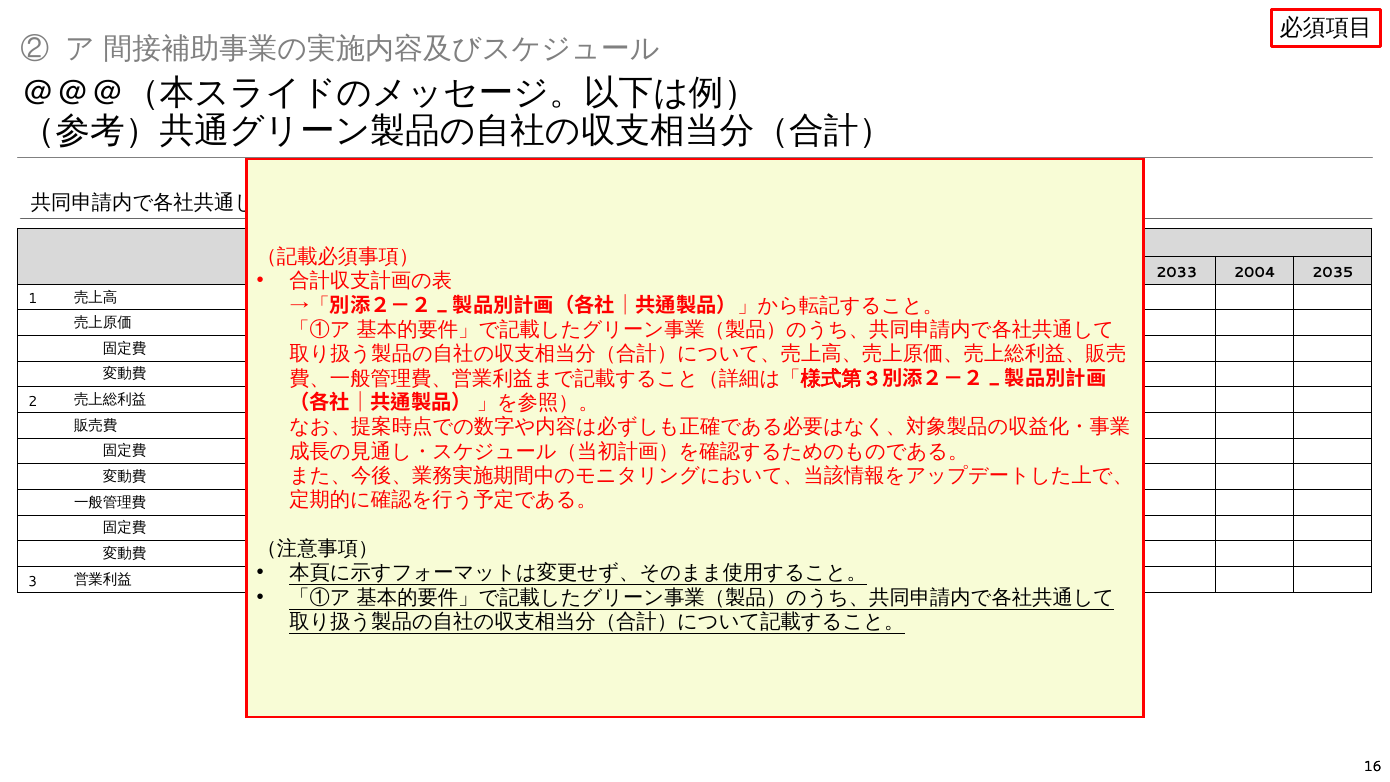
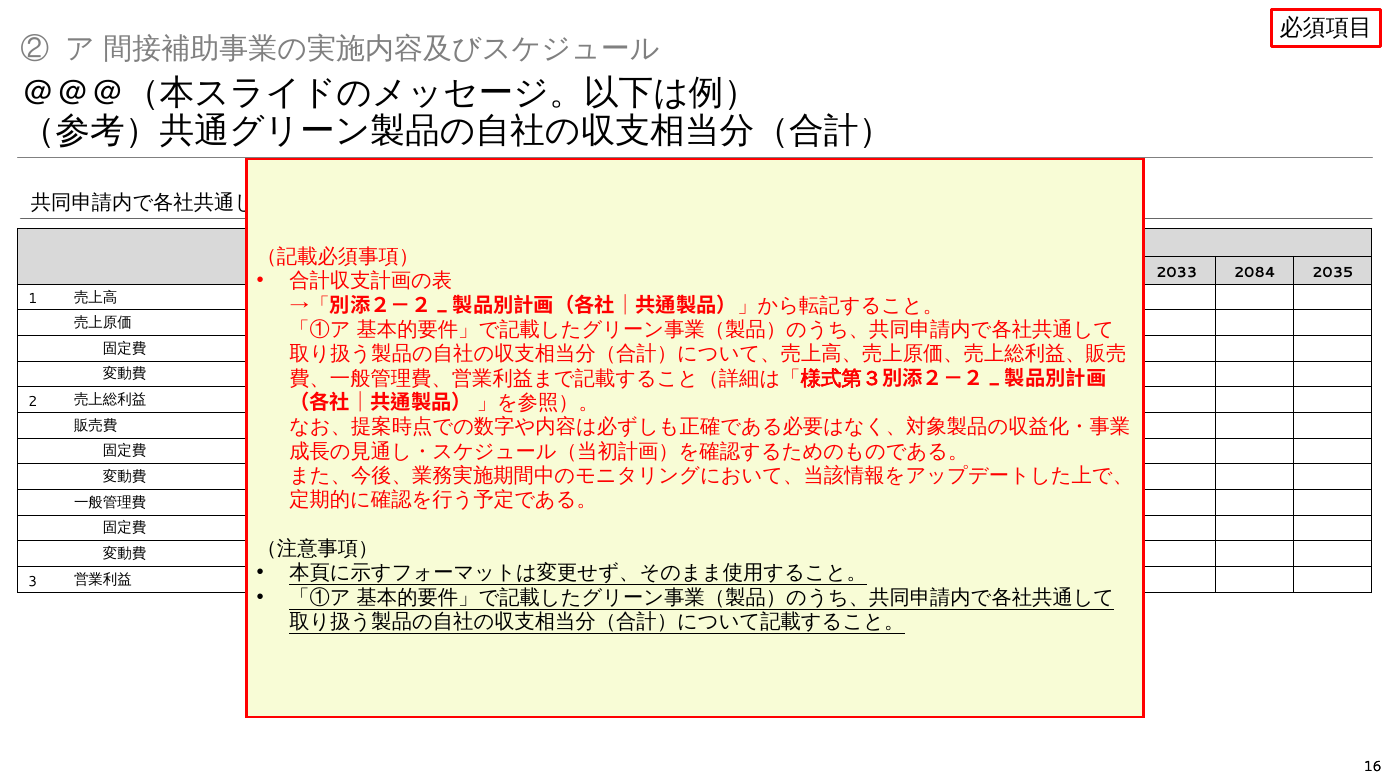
2004: 2004 -> 2084
